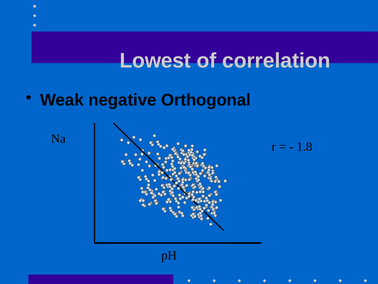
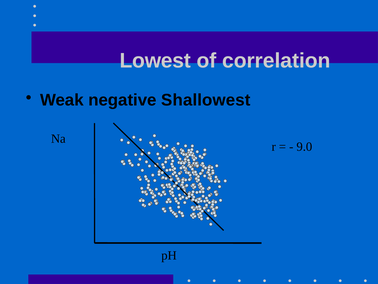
Orthogonal: Orthogonal -> Shallowest
1.8: 1.8 -> 9.0
